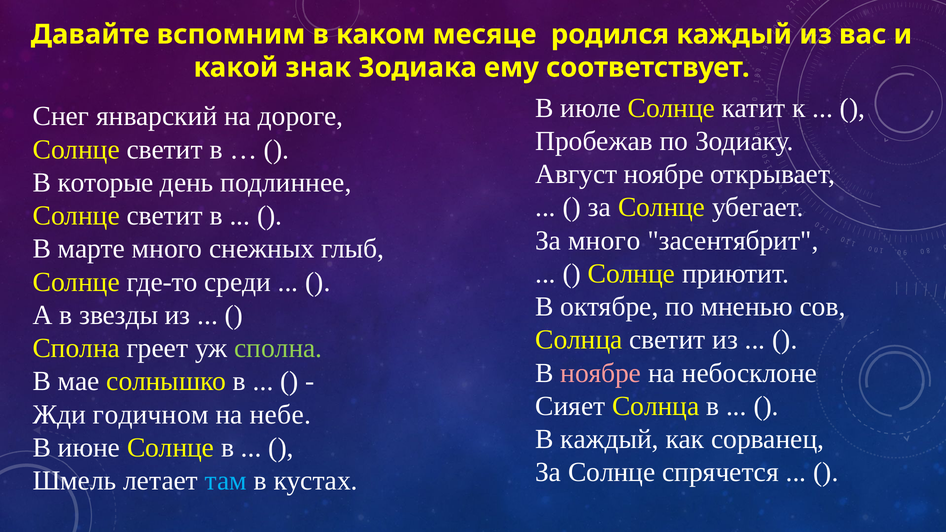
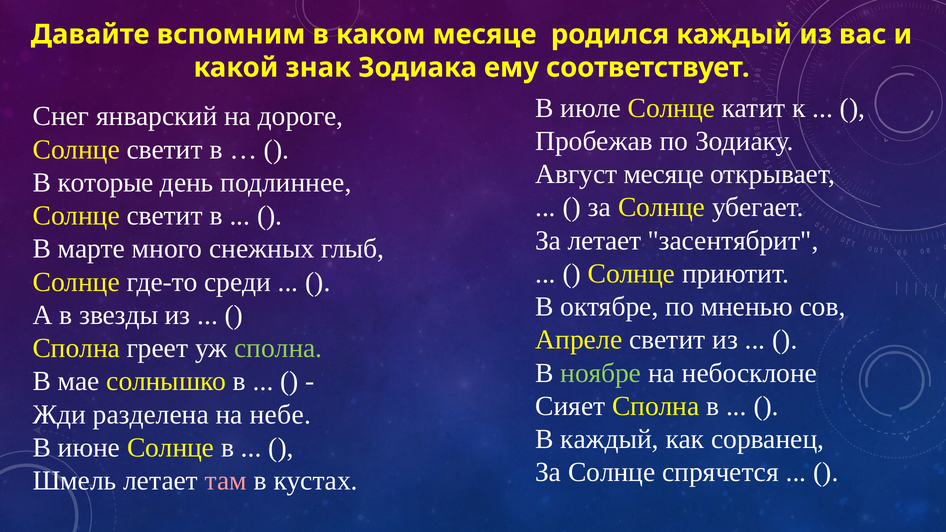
Август ноябре: ноябре -> месяце
За много: много -> летает
Солнца at (579, 340): Солнца -> Апреле
ноябре at (601, 373) colour: pink -> light green
Сияет Солнца: Солнца -> Сполна
годичном: годичном -> разделена
там colour: light blue -> pink
